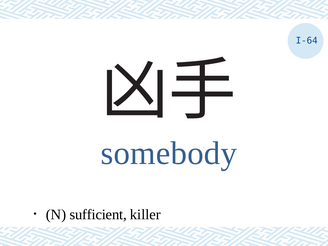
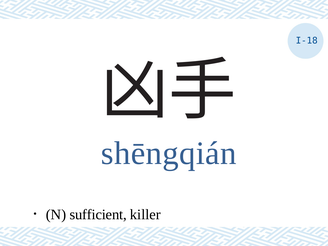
I-64: I-64 -> I-18
somebody: somebody -> shēngqián
